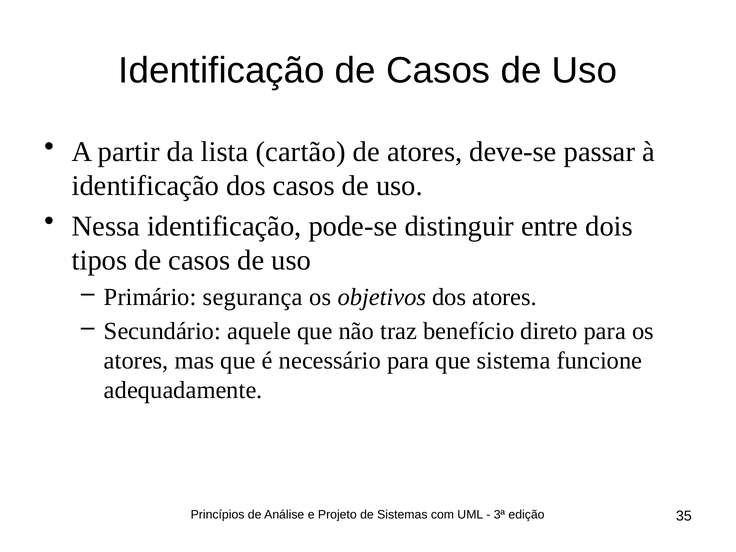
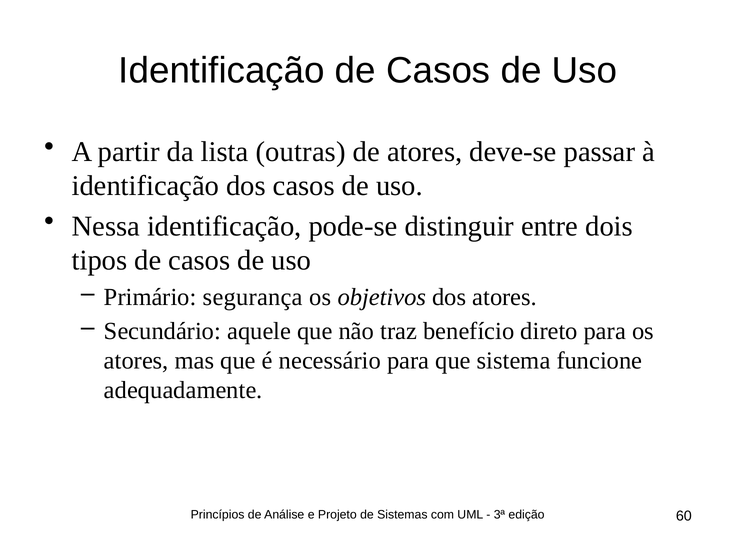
cartão: cartão -> outras
35: 35 -> 60
